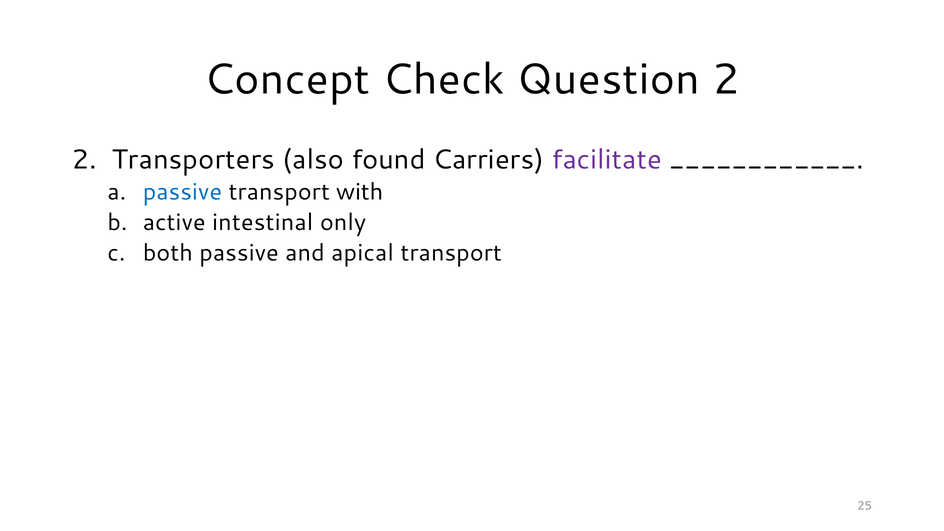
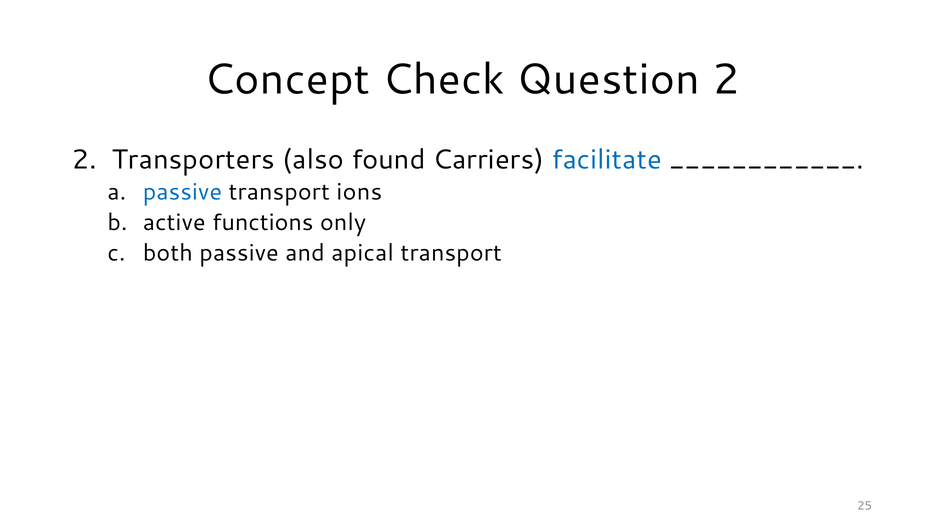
facilitate colour: purple -> blue
with: with -> ions
intestinal: intestinal -> functions
